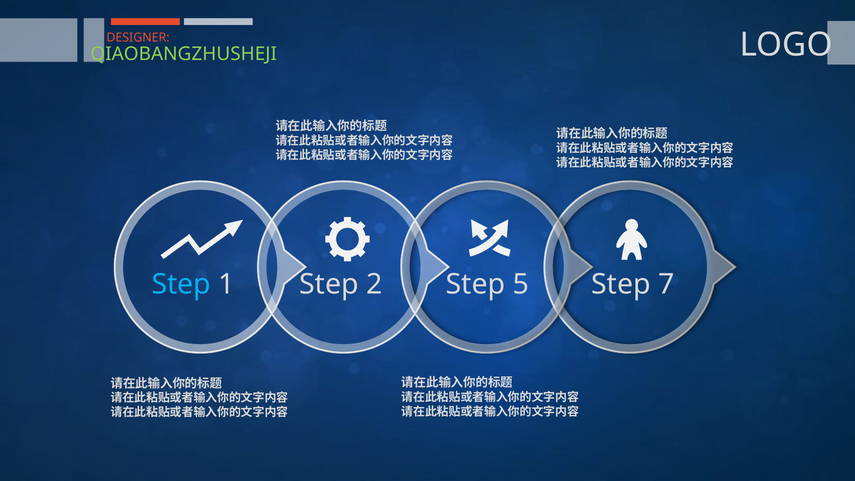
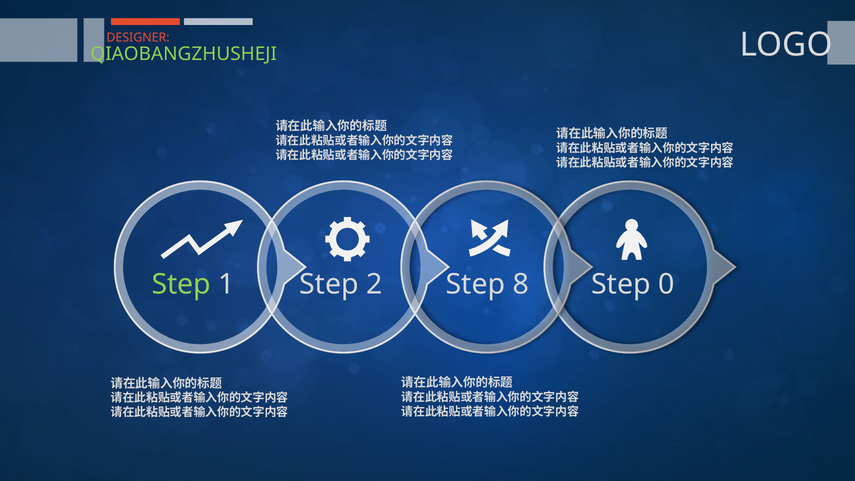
Step at (181, 284) colour: light blue -> light green
5: 5 -> 8
7: 7 -> 0
